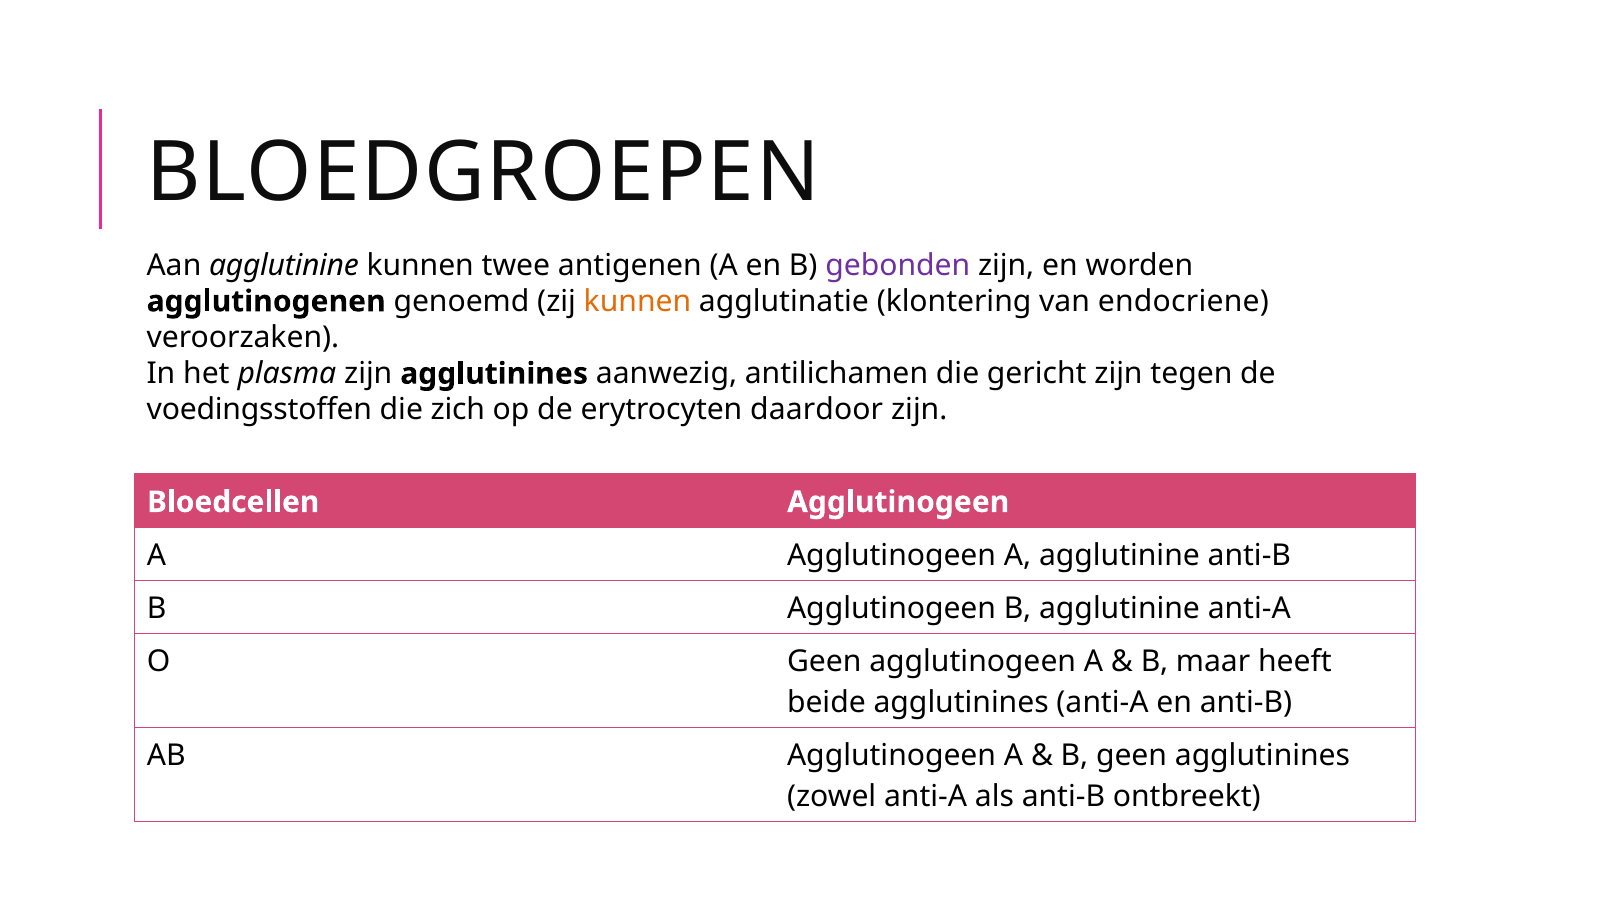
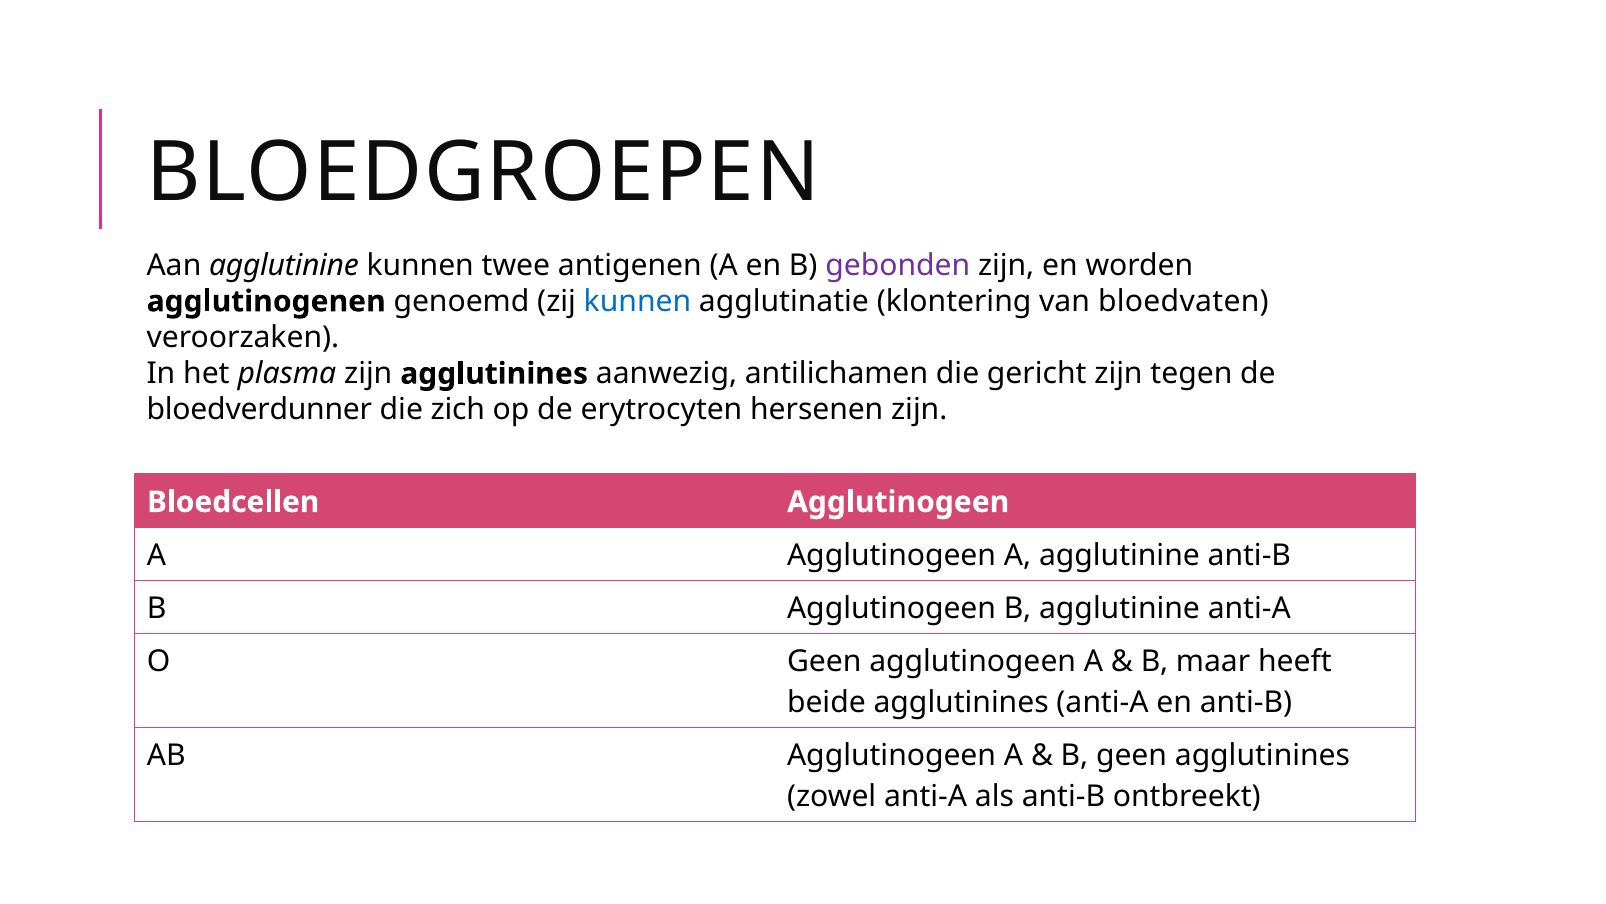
kunnen at (637, 301) colour: orange -> blue
endocriene: endocriene -> bloedvaten
voedingsstoffen: voedingsstoffen -> bloedverdunner
daardoor: daardoor -> hersenen
